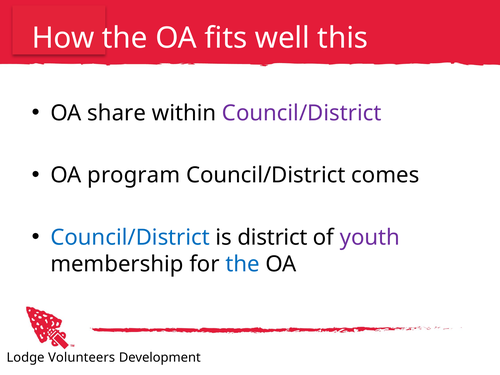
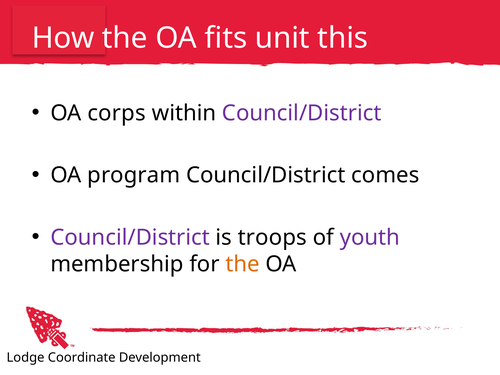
well: well -> unit
share: share -> corps
Council/District at (130, 237) colour: blue -> purple
district: district -> troops
the at (243, 264) colour: blue -> orange
Volunteers: Volunteers -> Coordinate
